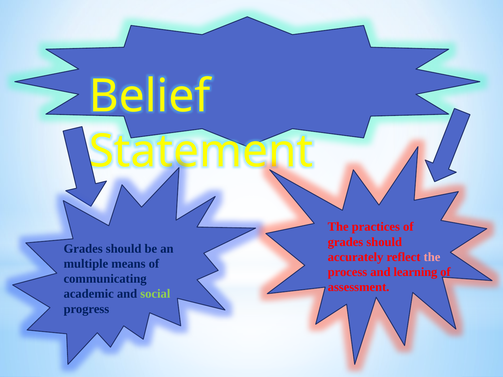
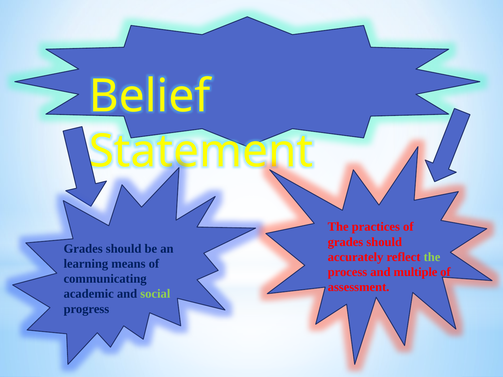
the at (432, 257) colour: pink -> light green
multiple: multiple -> learning
learning: learning -> multiple
